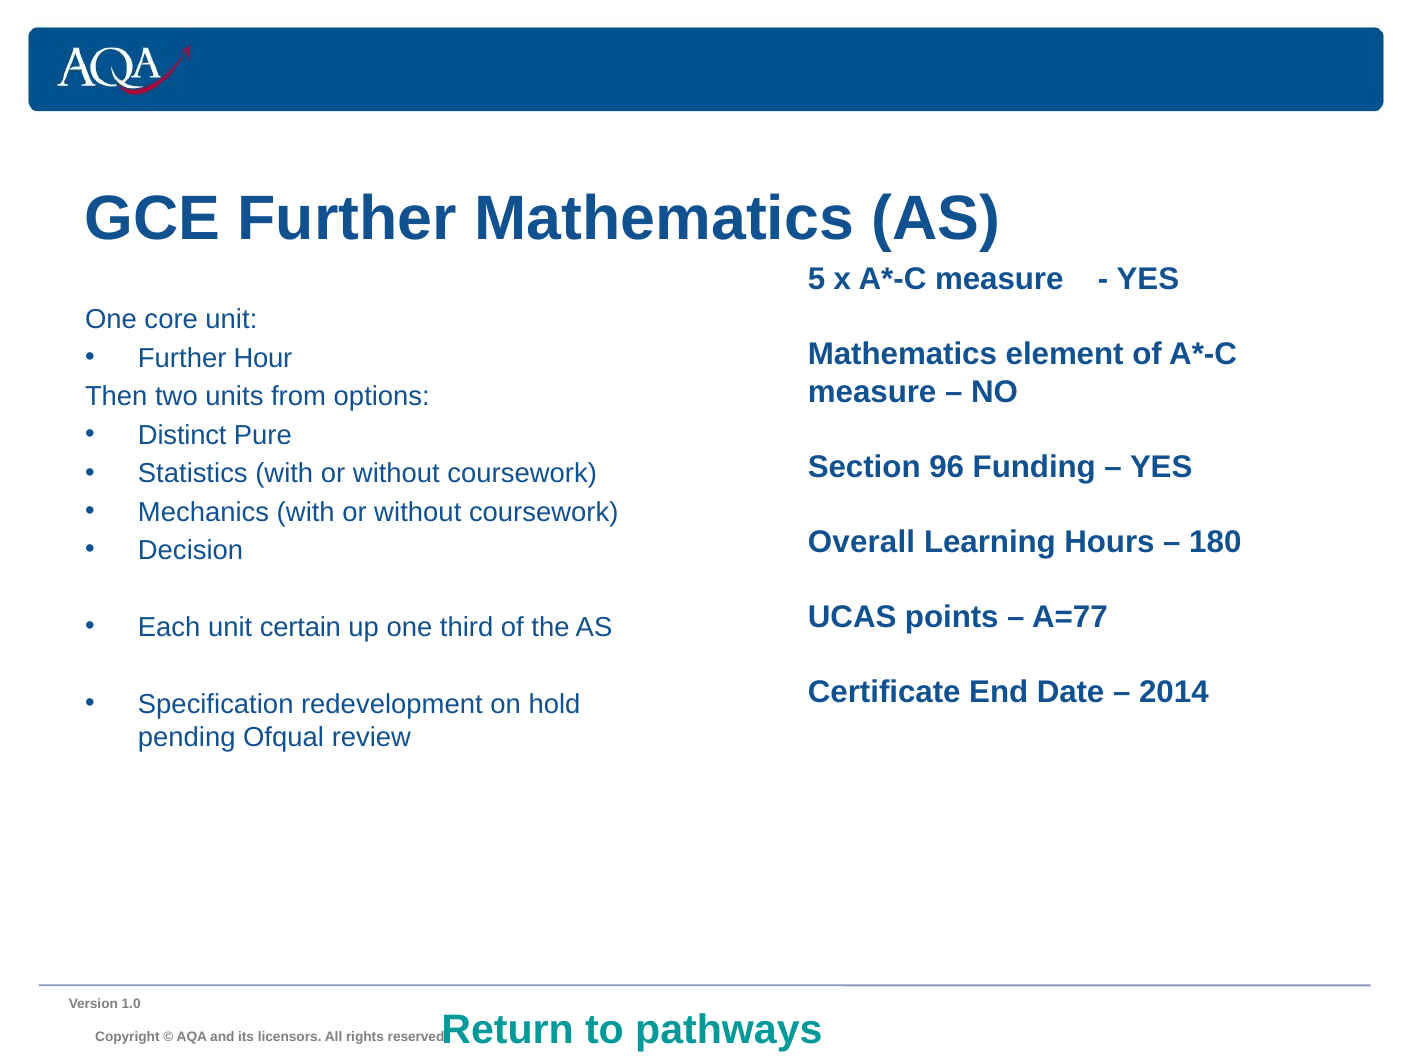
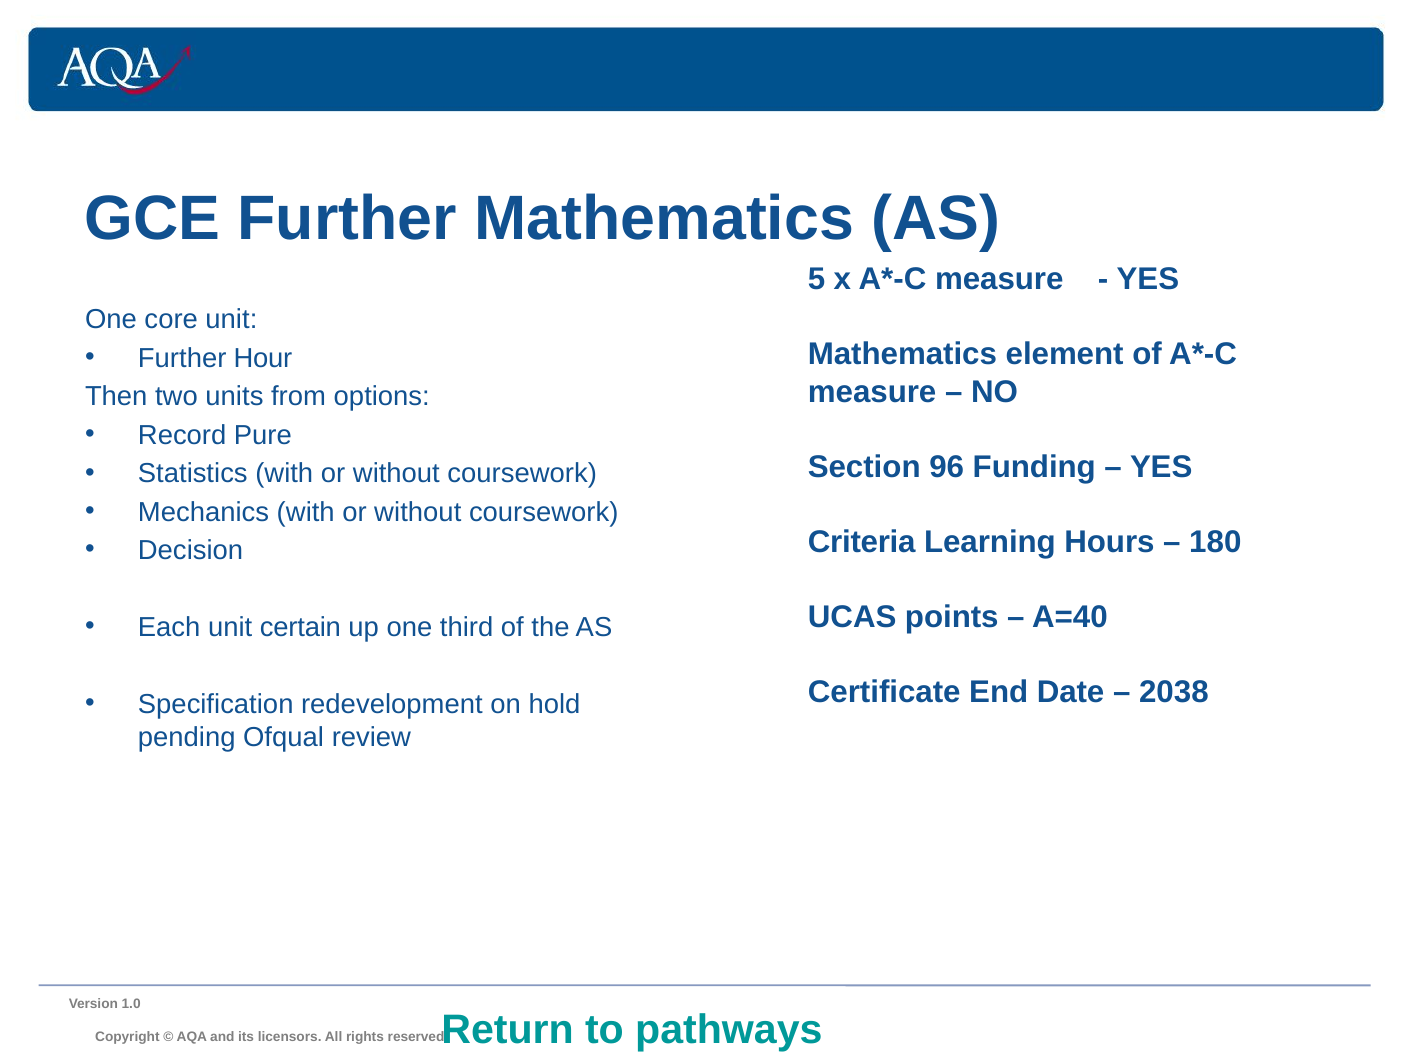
Distinct: Distinct -> Record
Overall: Overall -> Criteria
A=77: A=77 -> A=40
2014: 2014 -> 2038
